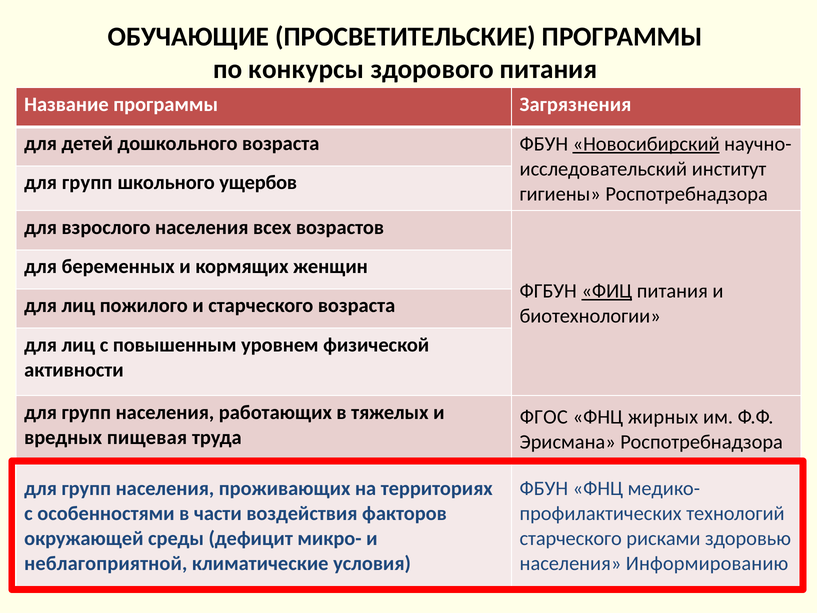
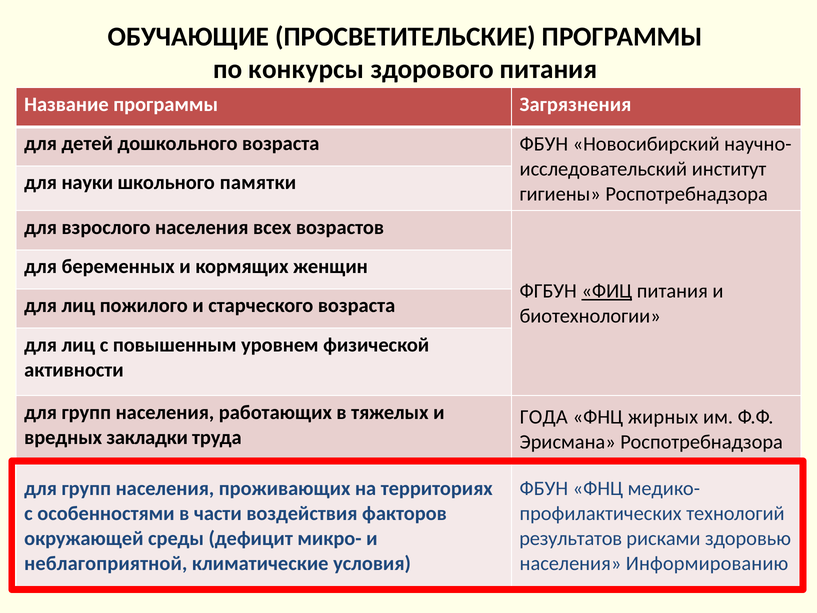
Новосибирский underline: present -> none
групп at (87, 183): групп -> науки
ущербов: ущербов -> памятки
ФГОС: ФГОС -> ГОДА
пищевая: пищевая -> закладки
старческого at (571, 538): старческого -> результатов
